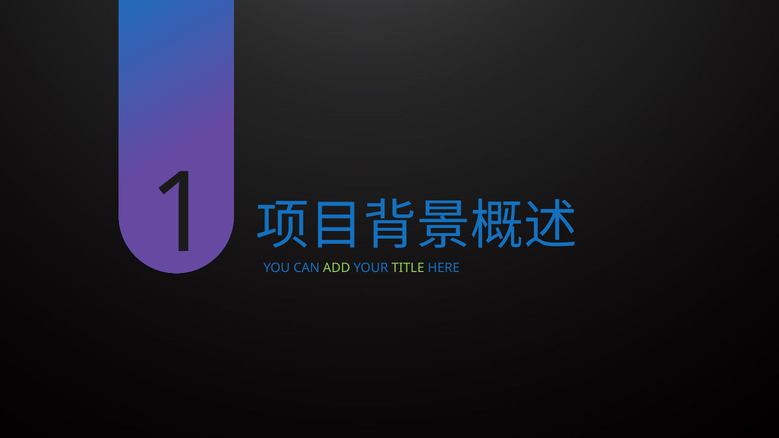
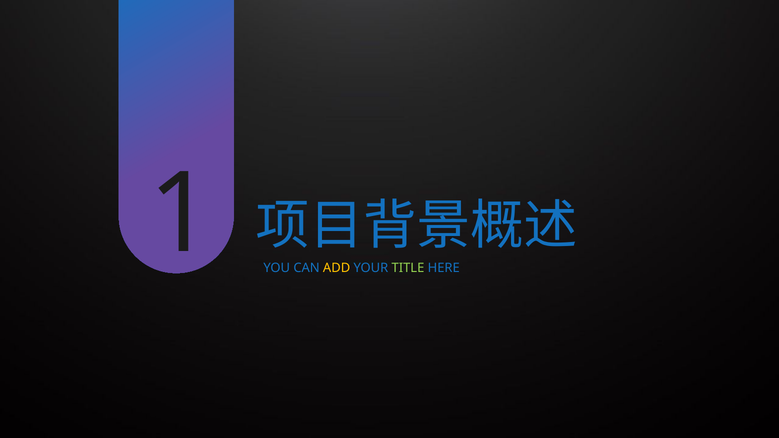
ADD colour: light green -> yellow
